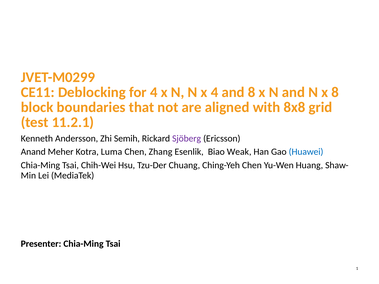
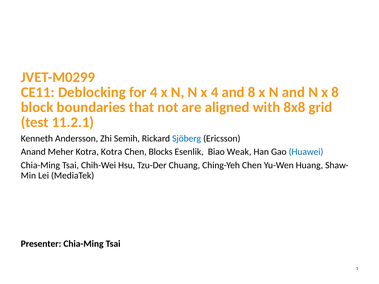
Sjöberg colour: purple -> blue
Kotra Luma: Luma -> Kotra
Zhang: Zhang -> Blocks
